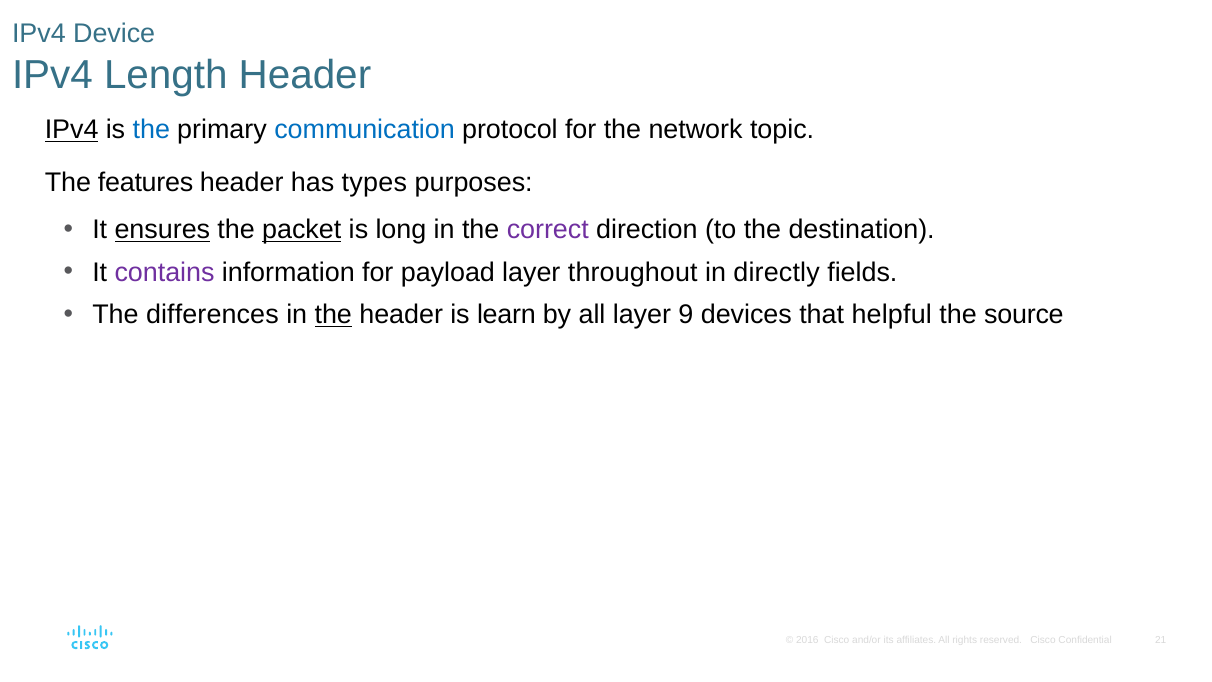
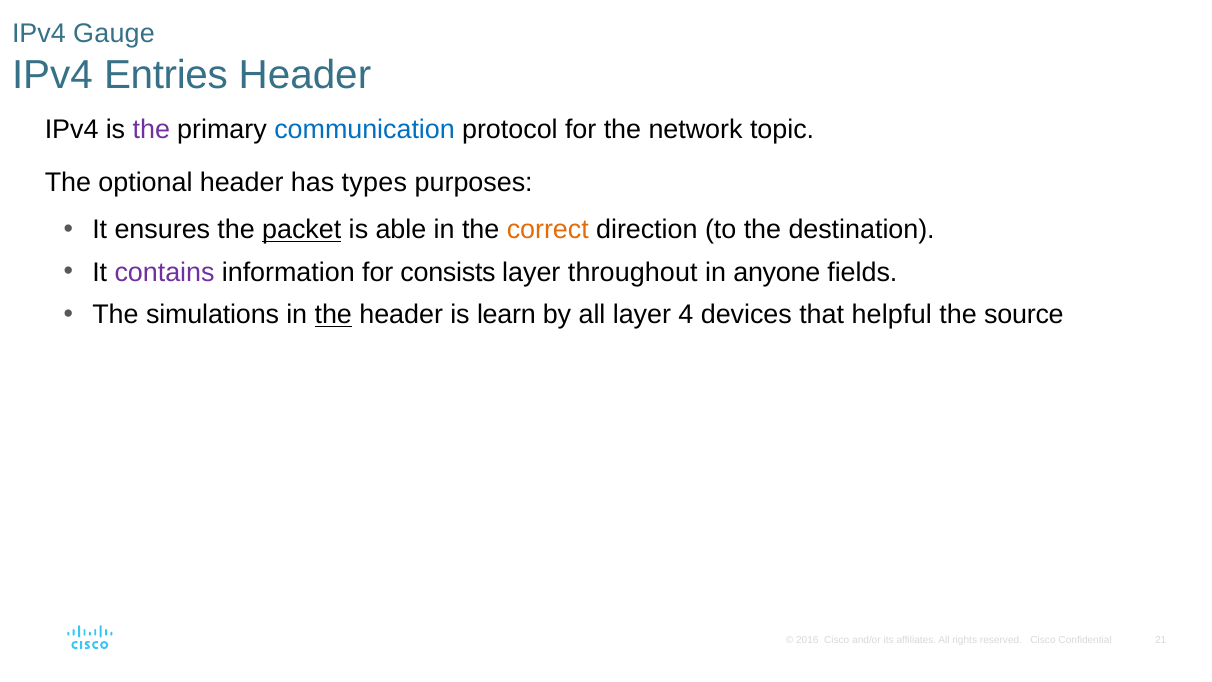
Device: Device -> Gauge
Length: Length -> Entries
IPv4 at (72, 130) underline: present -> none
the at (151, 130) colour: blue -> purple
features: features -> optional
ensures underline: present -> none
long: long -> able
correct colour: purple -> orange
payload: payload -> consists
directly: directly -> anyone
differences: differences -> simulations
9: 9 -> 4
